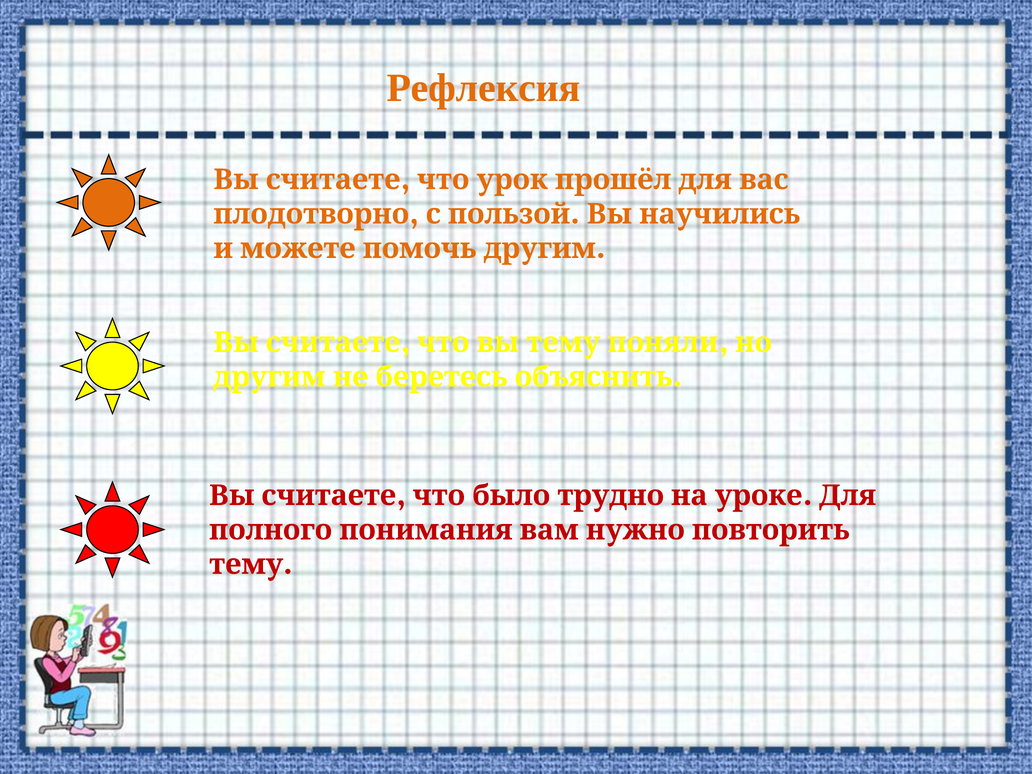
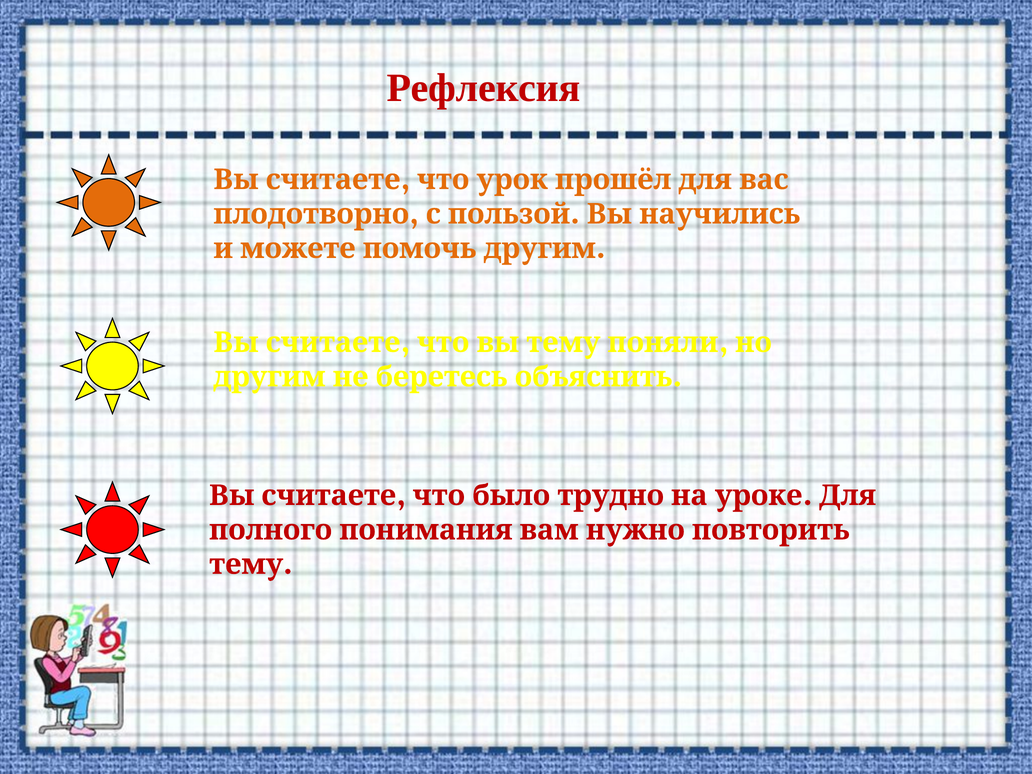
Рефлексия colour: orange -> red
